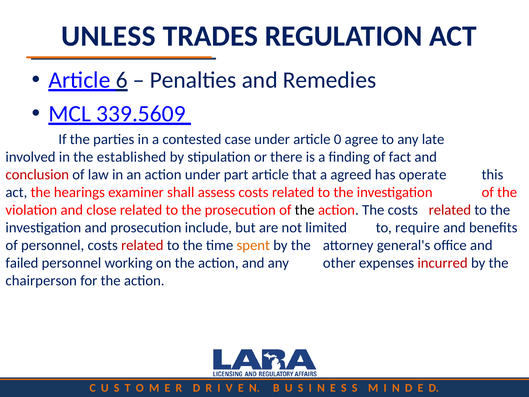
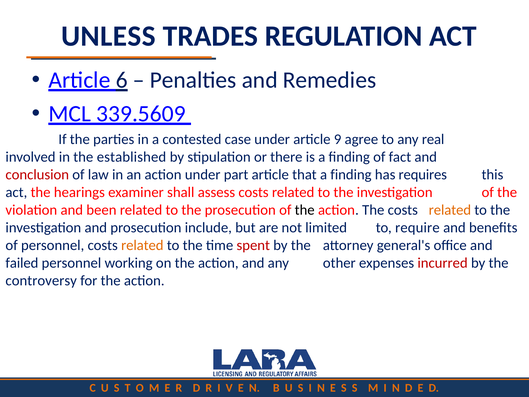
0: 0 -> 9
late: late -> real
that a agreed: agreed -> finding
operate: operate -> requires
close: close -> been
related at (450, 210) colour: red -> orange
related at (142, 245) colour: red -> orange
spent colour: orange -> red
chairperson: chairperson -> controversy
